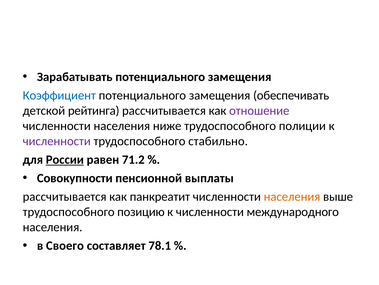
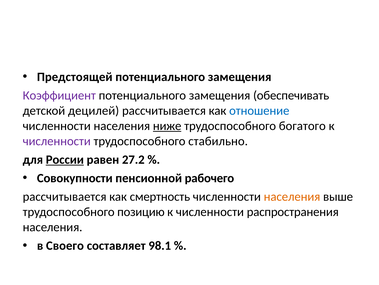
Зарабатывать: Зарабатывать -> Предстоящей
Коэффициент colour: blue -> purple
рейтинга: рейтинга -> децилей
отношение colour: purple -> blue
ниже underline: none -> present
полиции: полиции -> богатого
71.2: 71.2 -> 27.2
выплаты: выплаты -> рабочего
панкреатит: панкреатит -> смертность
международного: международного -> распространения
78.1: 78.1 -> 98.1
